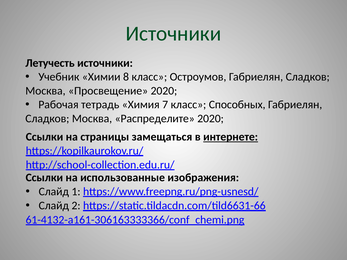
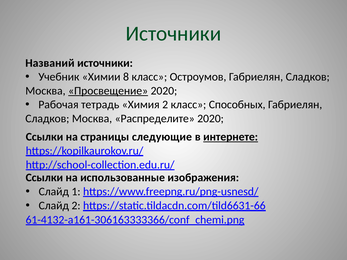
Летучесть: Летучесть -> Названий
Просвещение underline: none -> present
Химия 7: 7 -> 2
замещаться: замещаться -> следующие
